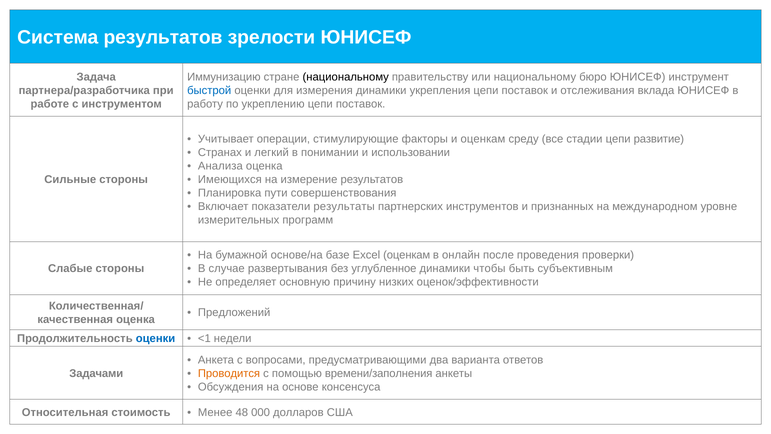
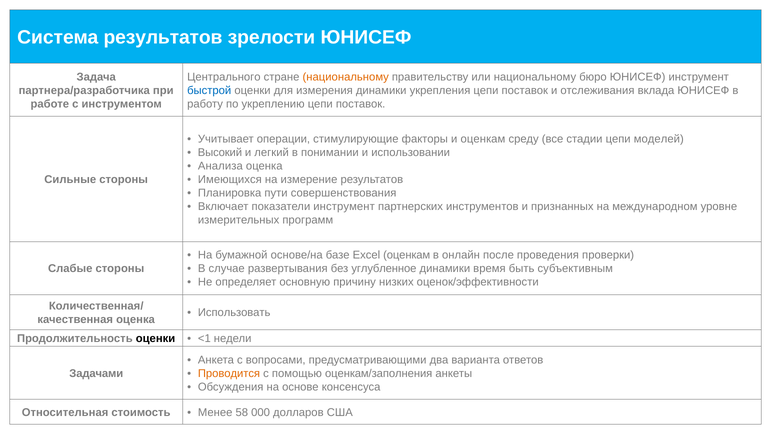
Иммунизацию: Иммунизацию -> Центрального
национальному at (346, 77) colour: black -> orange
развитие: развитие -> моделей
Странах: Странах -> Высокий
показатели результаты: результаты -> инструмент
чтобы: чтобы -> время
Предложений: Предложений -> Использовать
оценки at (156, 338) colour: blue -> black
времени/заполнения: времени/заполнения -> оценкам/заполнения
48: 48 -> 58
